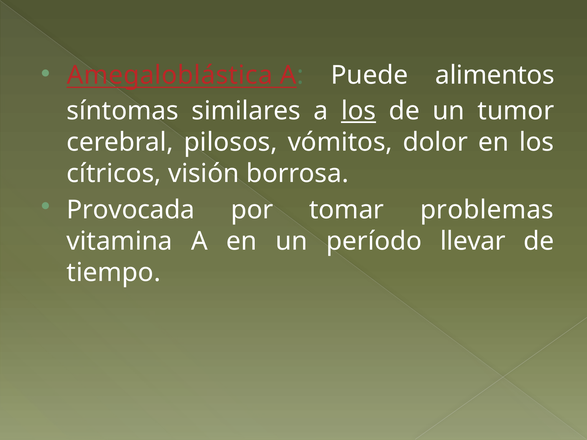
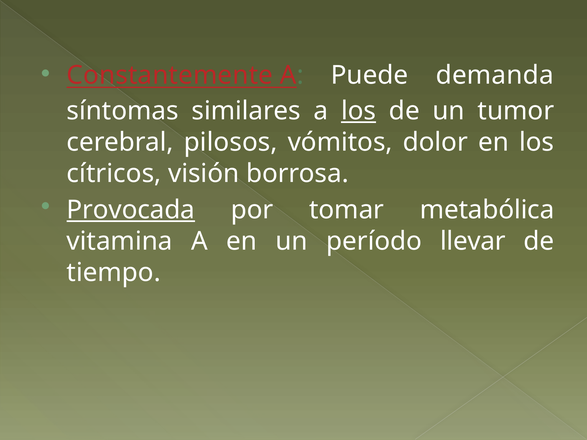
Amegaloblástica: Amegaloblástica -> Constantemente
alimentos: alimentos -> demanda
Provocada underline: none -> present
problemas: problemas -> metabólica
